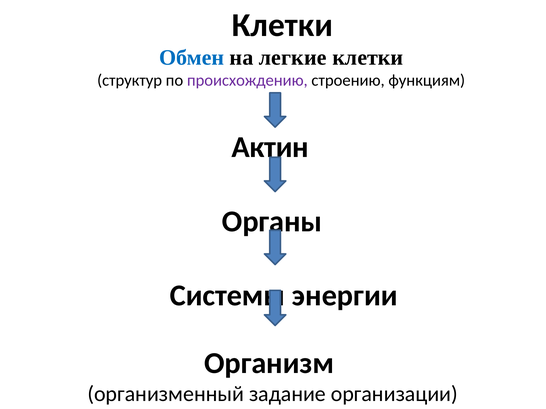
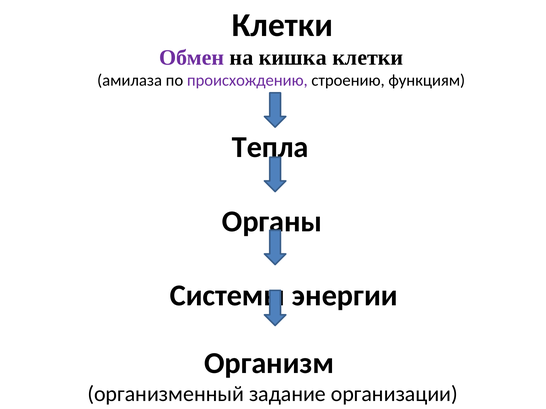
Обмен colour: blue -> purple
легкие: легкие -> кишка
структур: структур -> амилаза
Актин: Актин -> Тепла
